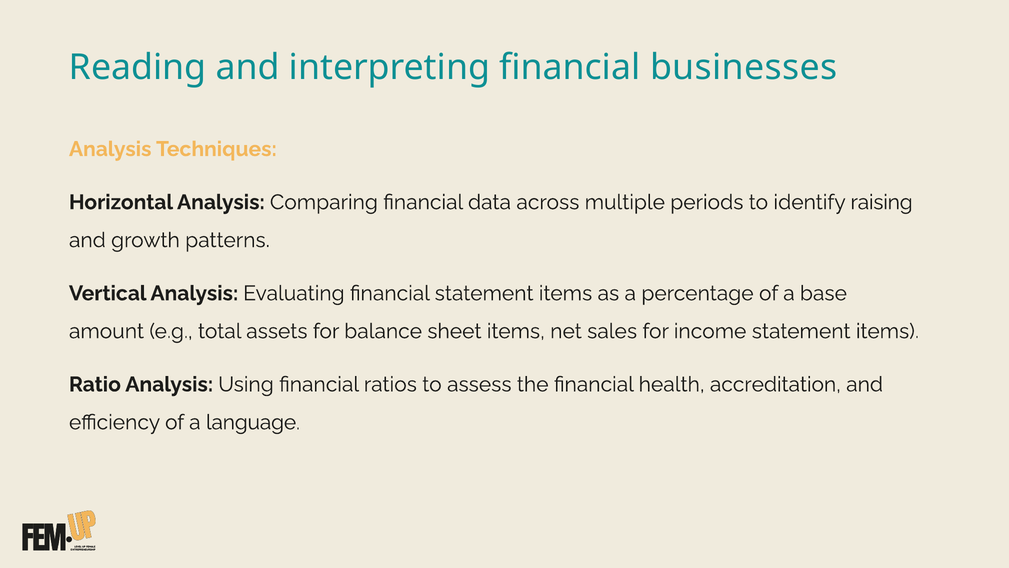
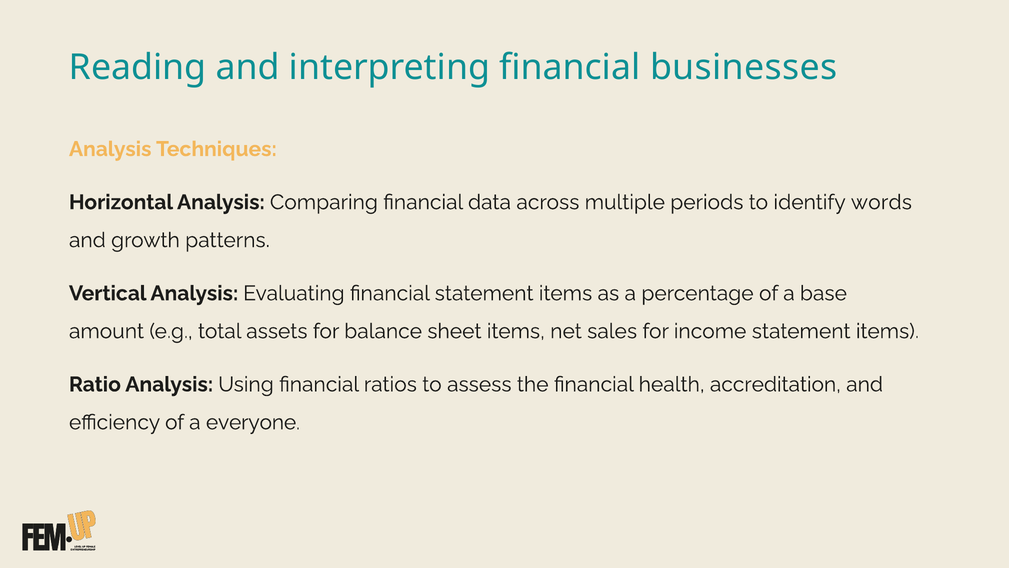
raising: raising -> words
language: language -> everyone
